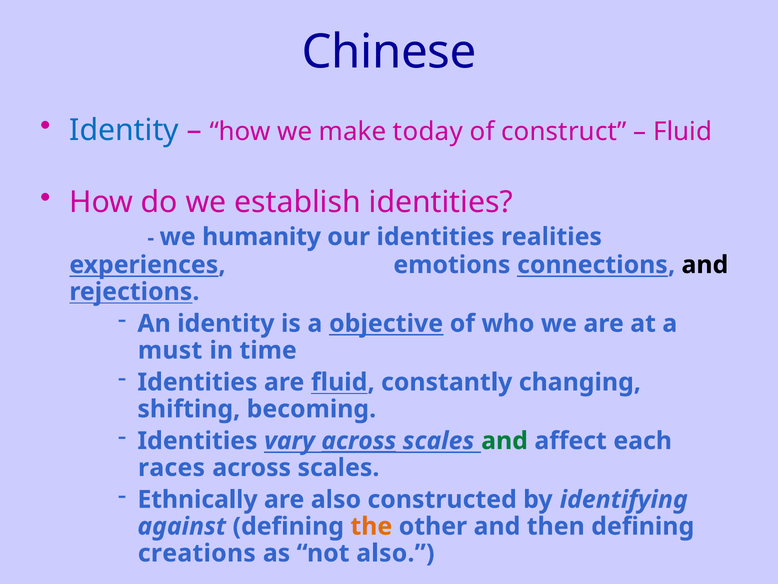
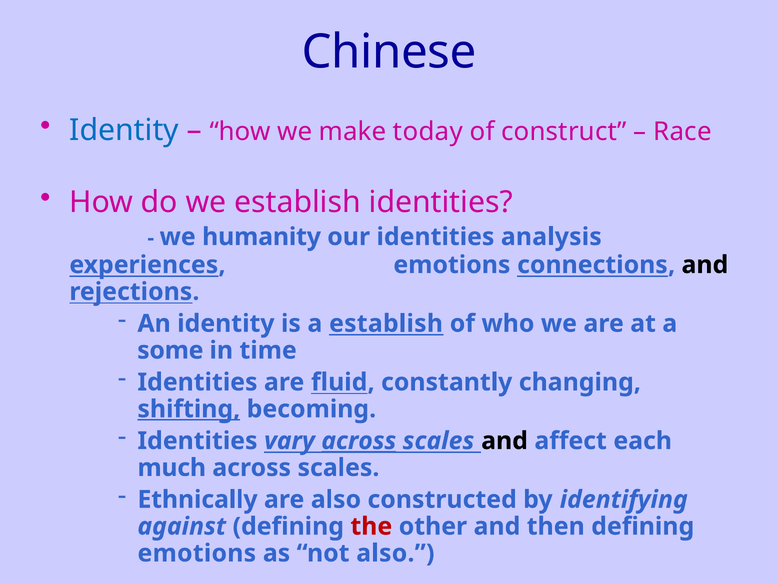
Fluid at (683, 132): Fluid -> Race
realities: realities -> analysis
a objective: objective -> establish
must: must -> some
shifting underline: none -> present
and at (505, 441) colour: green -> black
races: races -> much
the colour: orange -> red
creations at (197, 553): creations -> emotions
